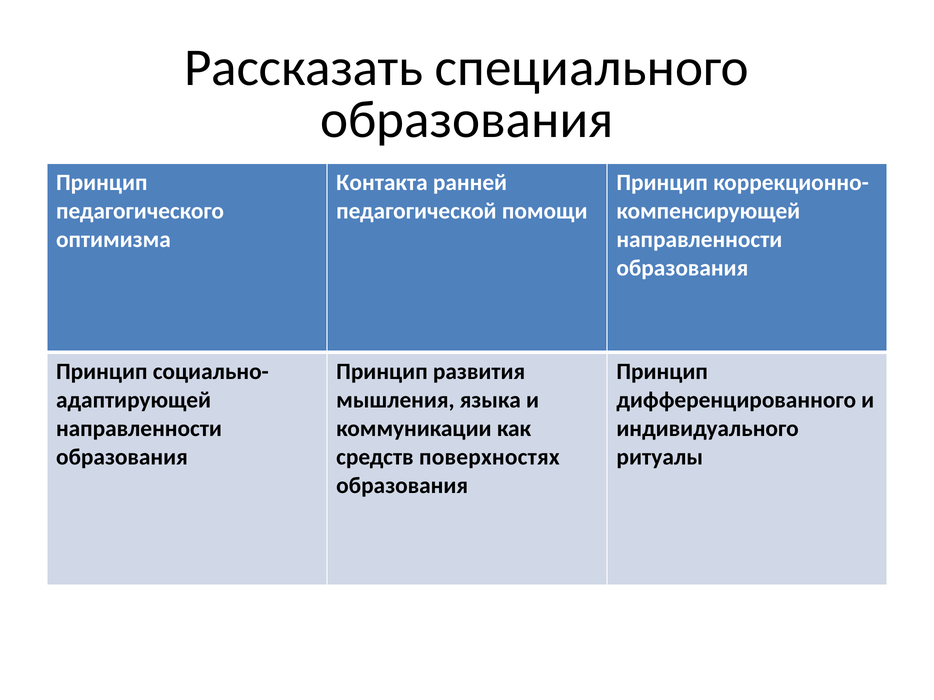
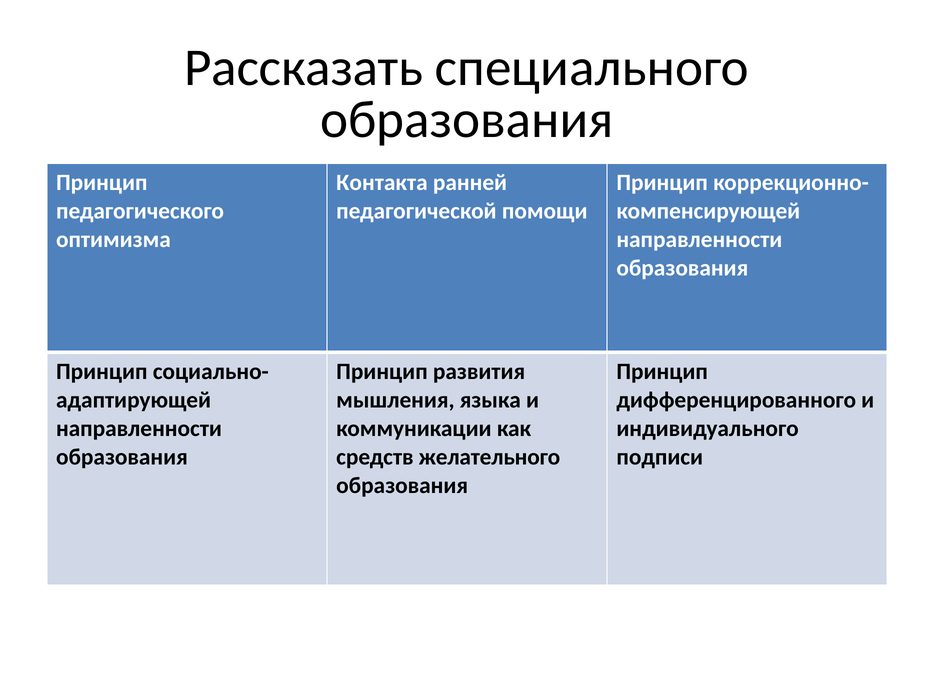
поверхностях: поверхностях -> желательного
ритуалы: ритуалы -> подписи
